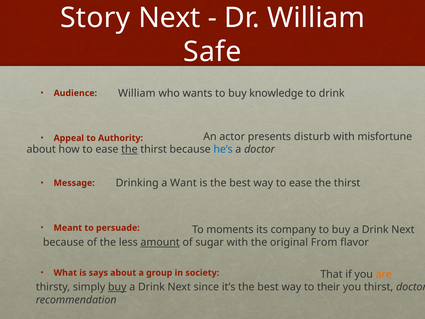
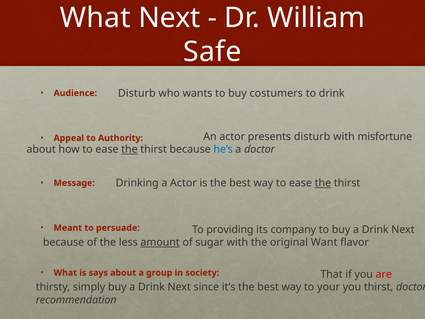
Story at (95, 18): Story -> What
William at (137, 93): William -> Disturb
knowledge: knowledge -> costumers
a Want: Want -> Actor
the at (323, 183) underline: none -> present
moments: moments -> providing
From: From -> Want
are colour: orange -> red
buy at (117, 287) underline: present -> none
their: their -> your
